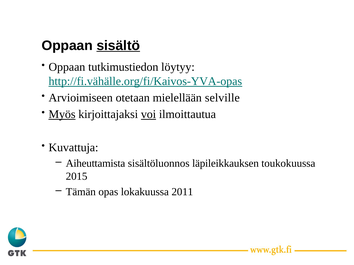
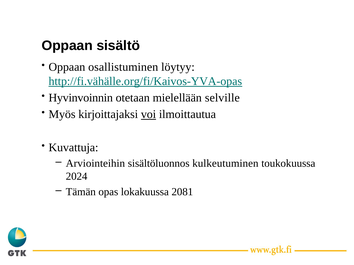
sisältö underline: present -> none
tutkimustiedon: tutkimustiedon -> osallistuminen
Arvioimiseen: Arvioimiseen -> Hyvinvoinnin
Myös underline: present -> none
Aiheuttamista: Aiheuttamista -> Arviointeihin
läpileikkauksen: läpileikkauksen -> kulkeutuminen
2015: 2015 -> 2024
2011: 2011 -> 2081
